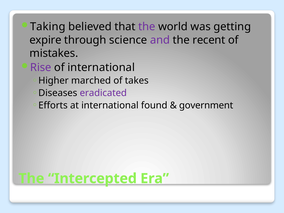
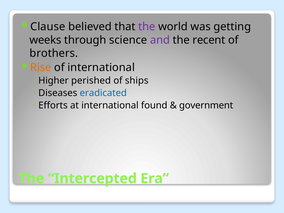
Taking: Taking -> Clause
expire: expire -> weeks
mistakes: mistakes -> brothers
Rise colour: purple -> orange
marched: marched -> perished
takes: takes -> ships
eradicated colour: purple -> blue
